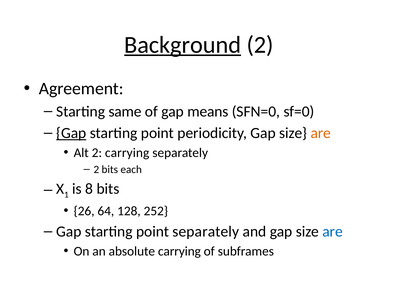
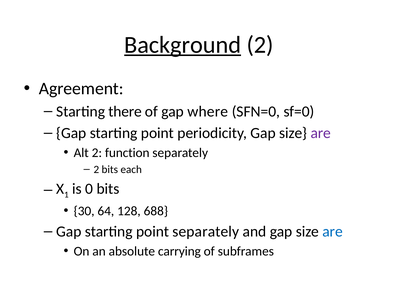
same: same -> there
means: means -> where
Gap at (71, 133) underline: present -> none
are at (321, 133) colour: orange -> purple
2 carrying: carrying -> function
8: 8 -> 0
26: 26 -> 30
252: 252 -> 688
